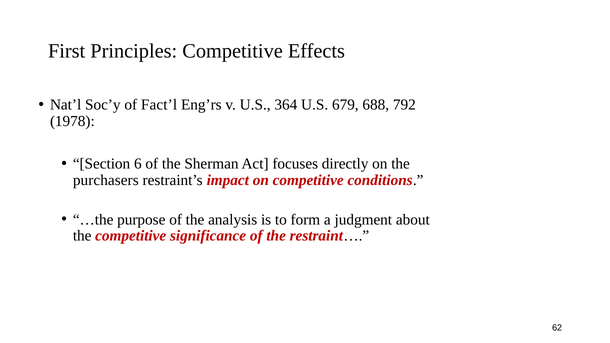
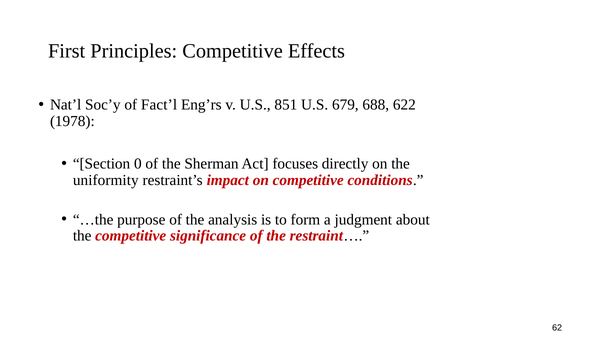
364: 364 -> 851
792: 792 -> 622
6: 6 -> 0
purchasers: purchasers -> uniformity
